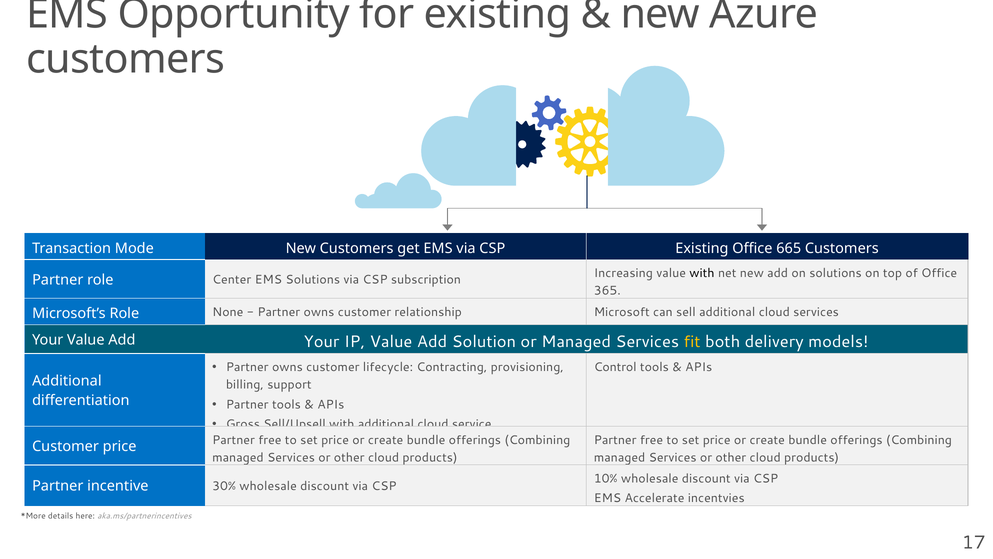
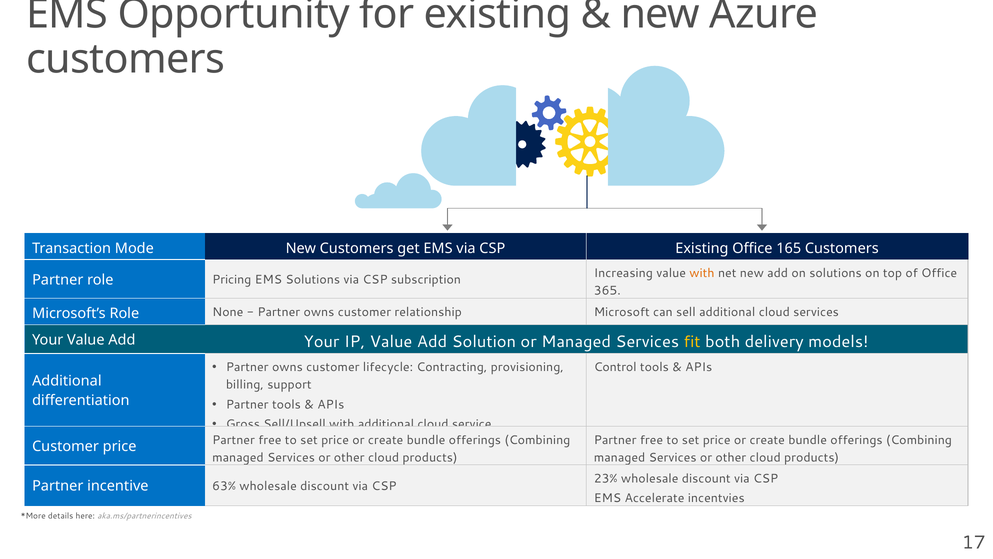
665: 665 -> 165
Center: Center -> Pricing
with at (702, 273) colour: black -> orange
10%: 10% -> 23%
30%: 30% -> 63%
